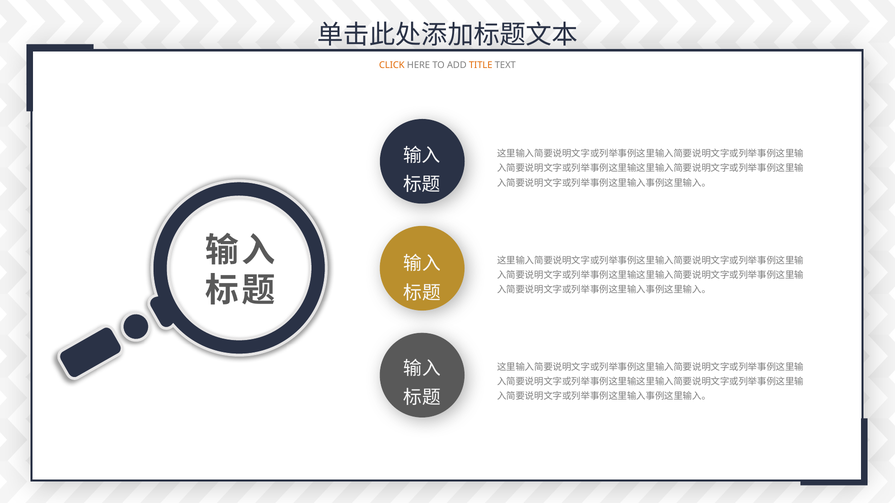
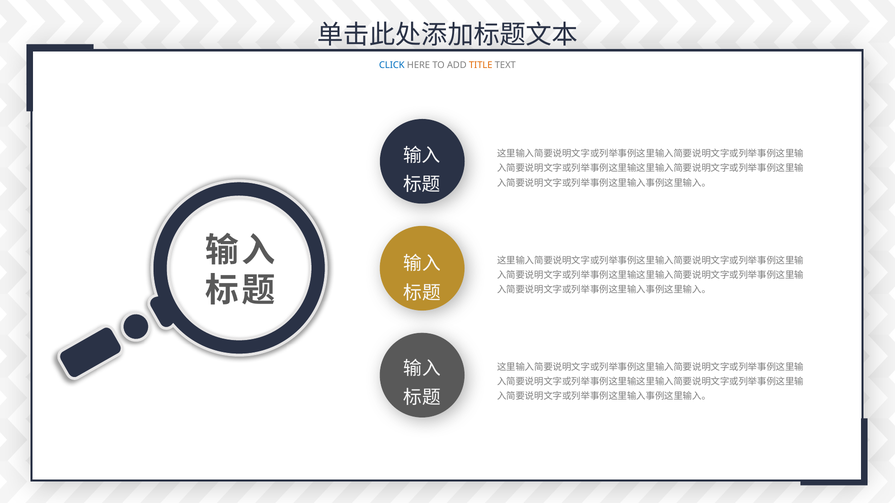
CLICK colour: orange -> blue
